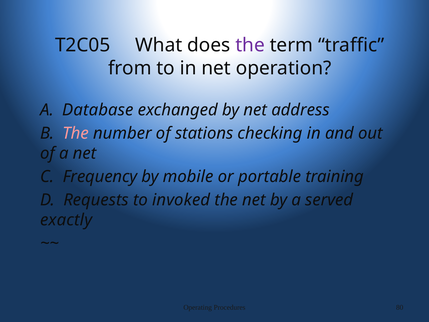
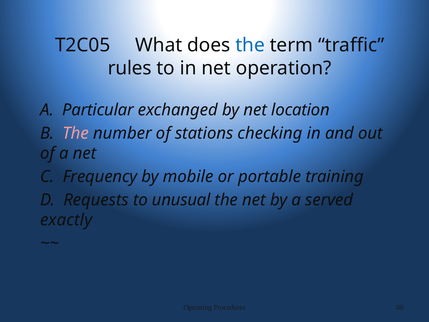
the at (250, 45) colour: purple -> blue
from: from -> rules
Database: Database -> Particular
address: address -> location
invoked: invoked -> unusual
